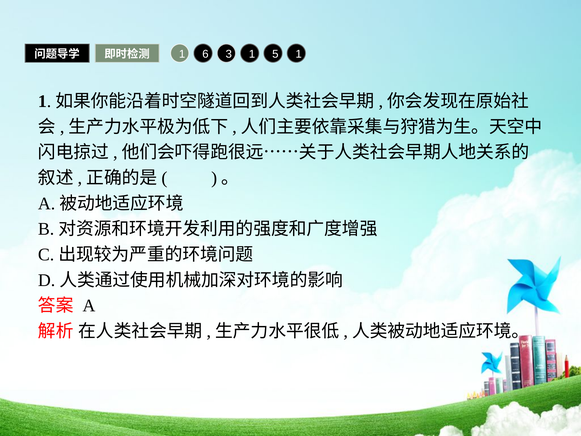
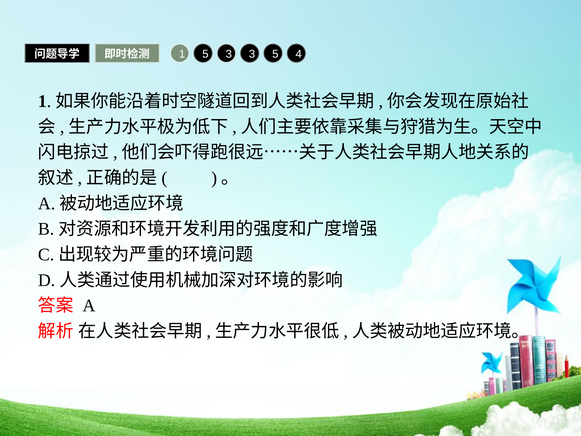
1 6: 6 -> 5
3 1: 1 -> 3
5 1: 1 -> 4
